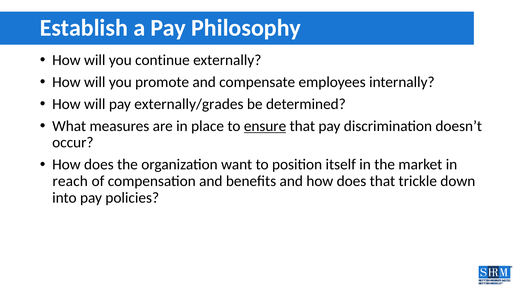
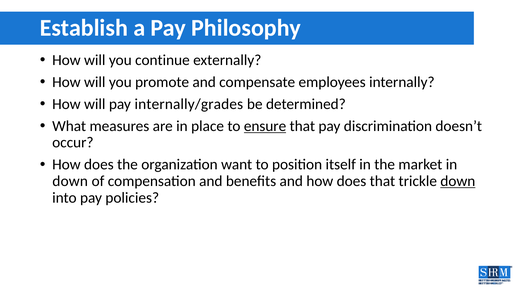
externally/grades: externally/grades -> internally/grades
reach at (70, 181): reach -> down
down at (458, 181) underline: none -> present
